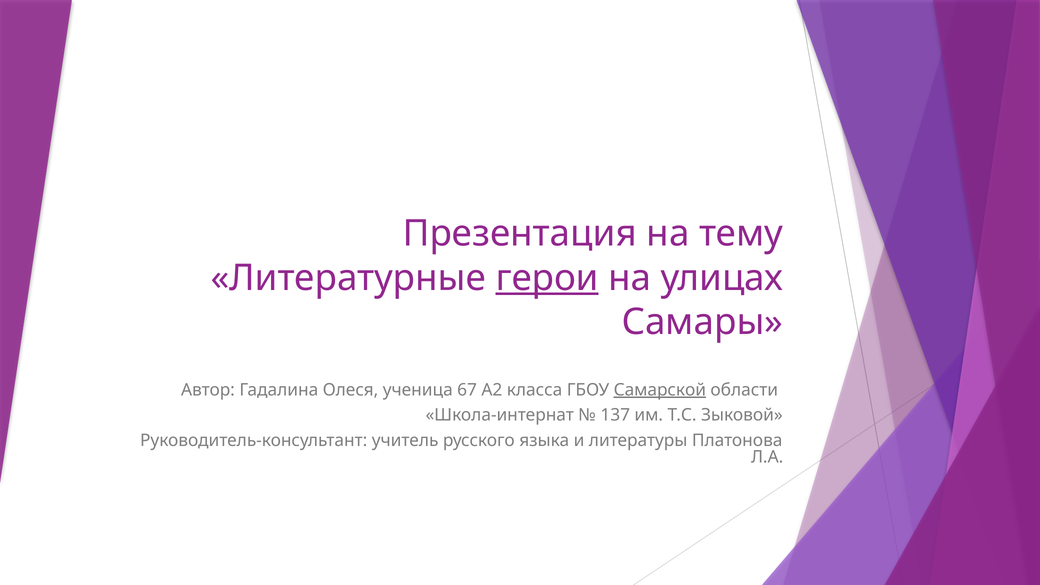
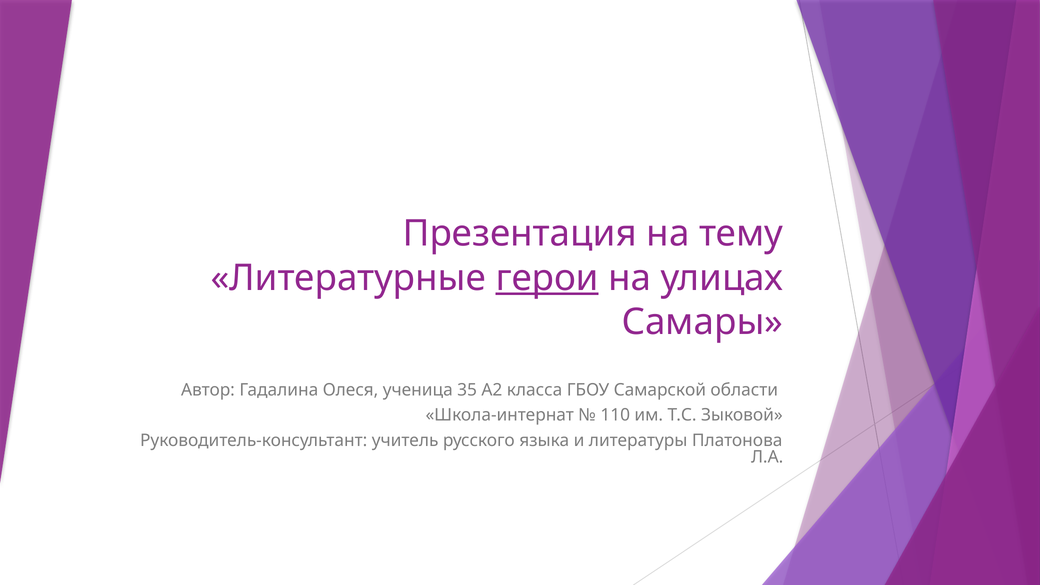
67: 67 -> 35
Самарской underline: present -> none
137: 137 -> 110
